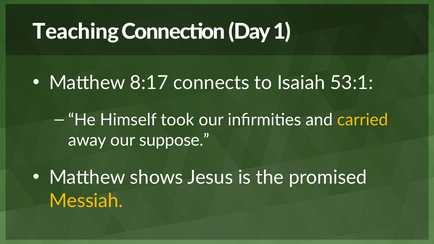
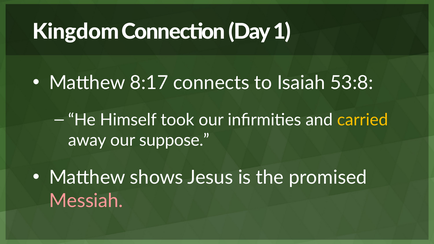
Teaching: Teaching -> Kingdom
53:1: 53:1 -> 53:8
Messiah colour: yellow -> pink
